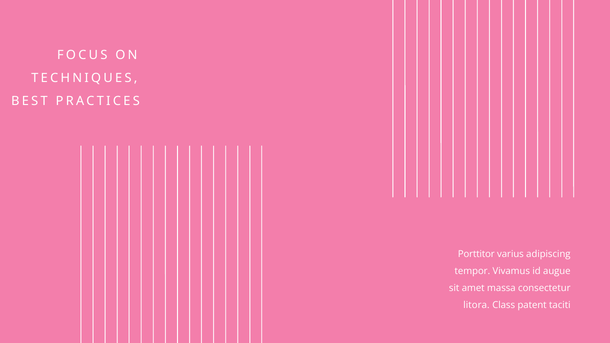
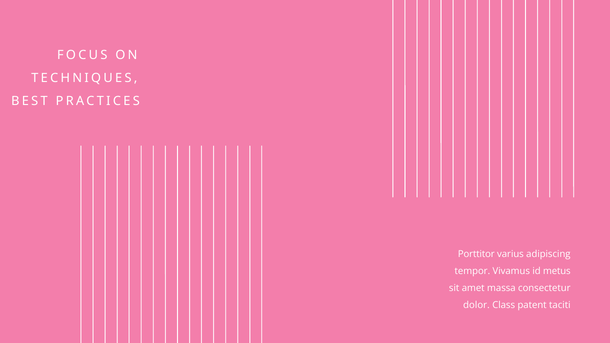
augue: augue -> metus
litora: litora -> dolor
